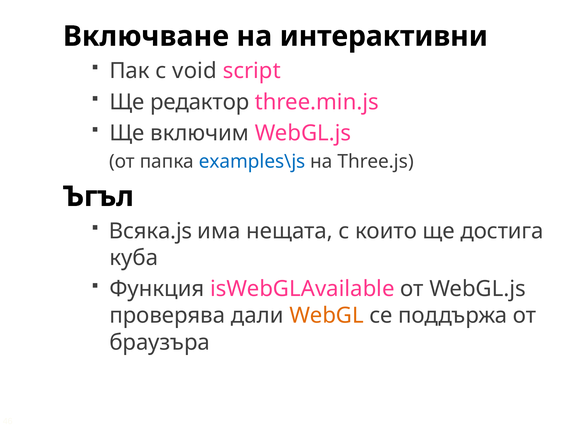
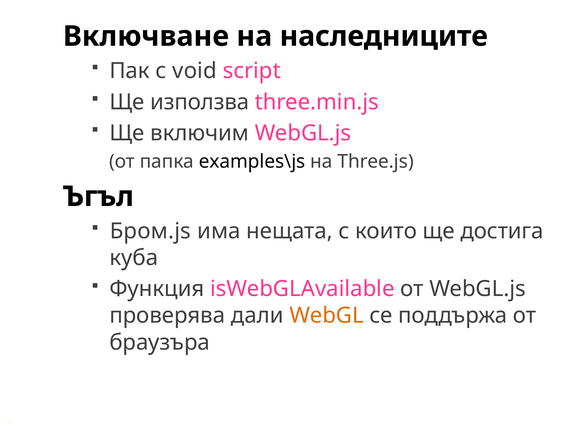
интерактивни: интерактивни -> наследниците
редактор: редактор -> използва
examples\js colour: blue -> black
Всяка.js: Всяка.js -> Бром.js
